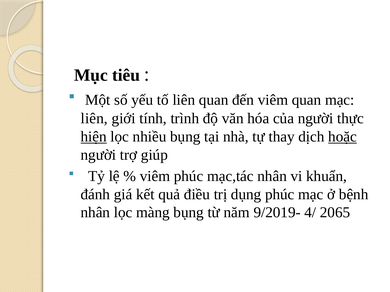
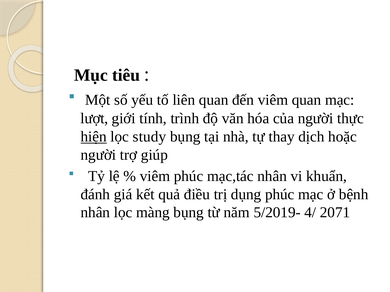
liên at (94, 119): liên -> lượt
nhiều: nhiều -> study
hoặc underline: present -> none
9/2019-: 9/2019- -> 5/2019-
2065: 2065 -> 2071
